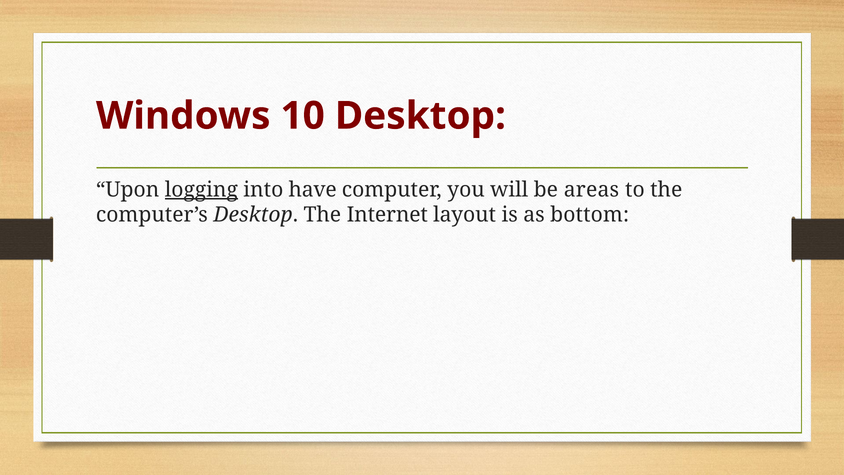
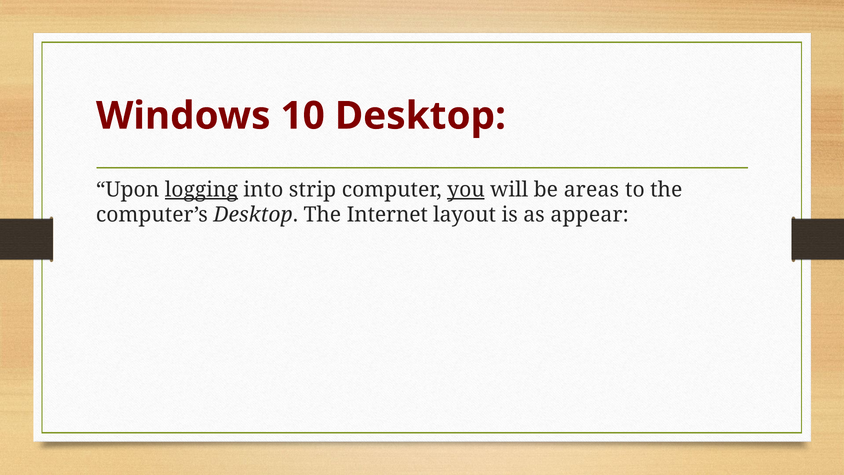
have: have -> strip
you underline: none -> present
bottom: bottom -> appear
